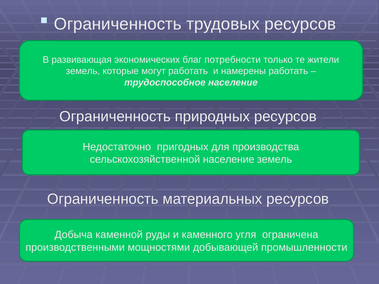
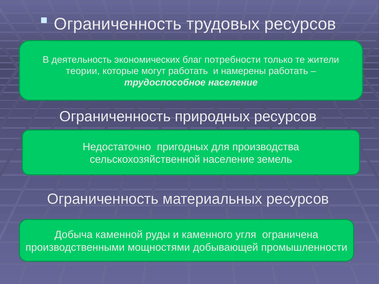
развивающая: развивающая -> деятельность
земель at (83, 71): земель -> теории
